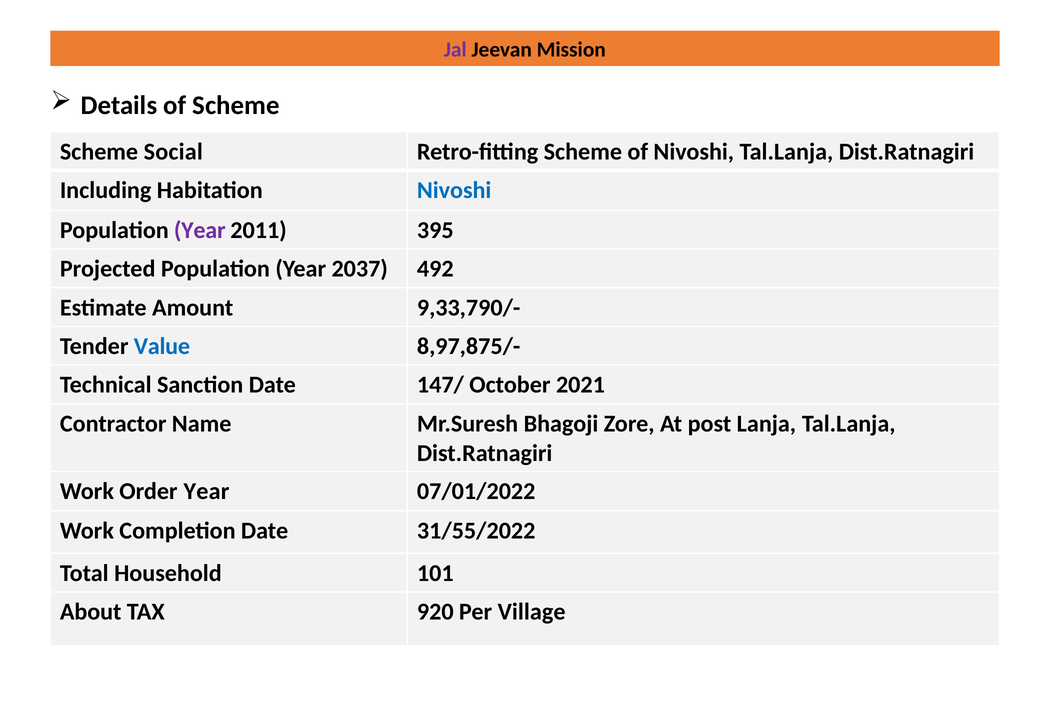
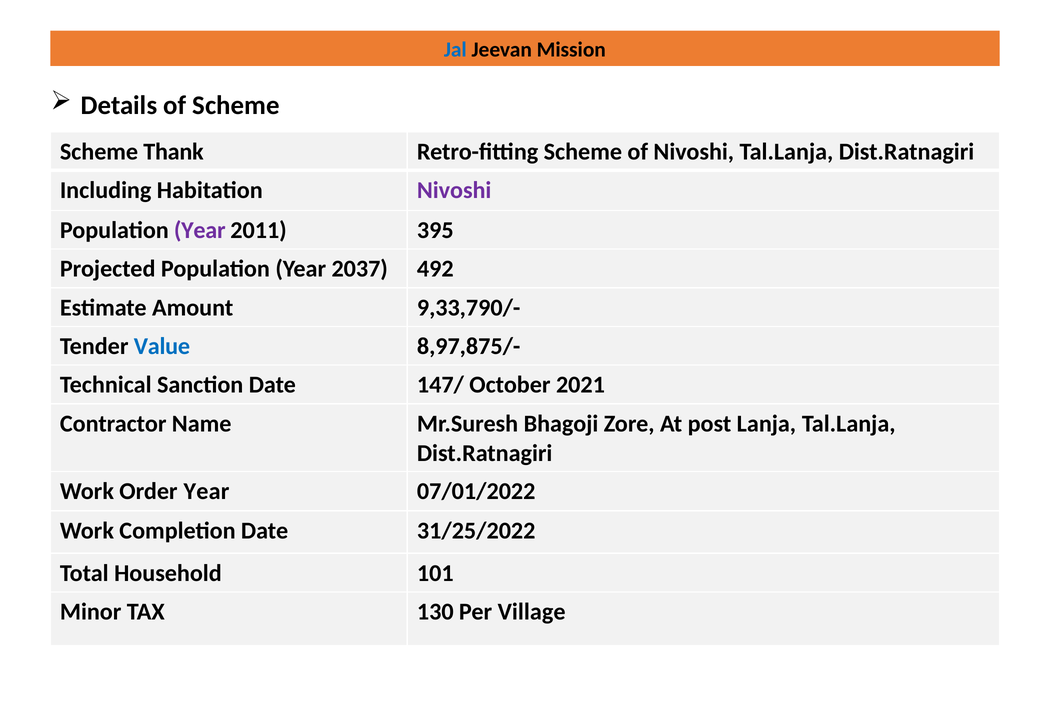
Jal colour: purple -> blue
Social: Social -> Thank
Nivoshi at (454, 190) colour: blue -> purple
31/55/2022: 31/55/2022 -> 31/25/2022
About: About -> Minor
920: 920 -> 130
